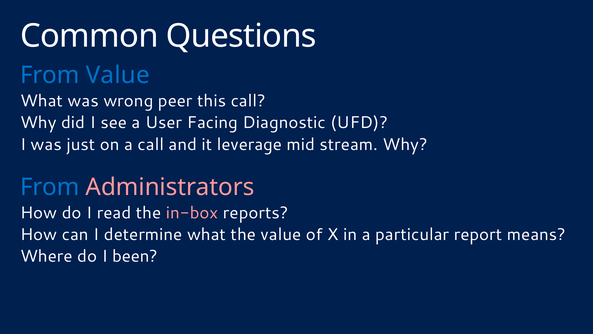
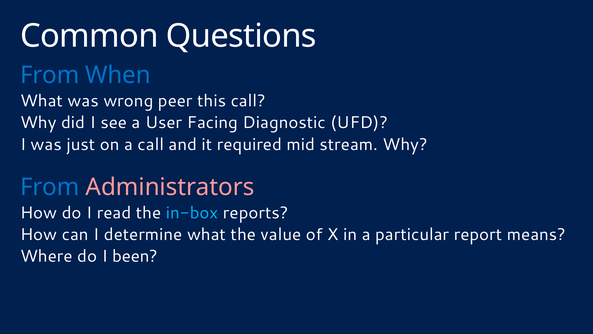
From Value: Value -> When
leverage: leverage -> required
in-box colour: pink -> light blue
